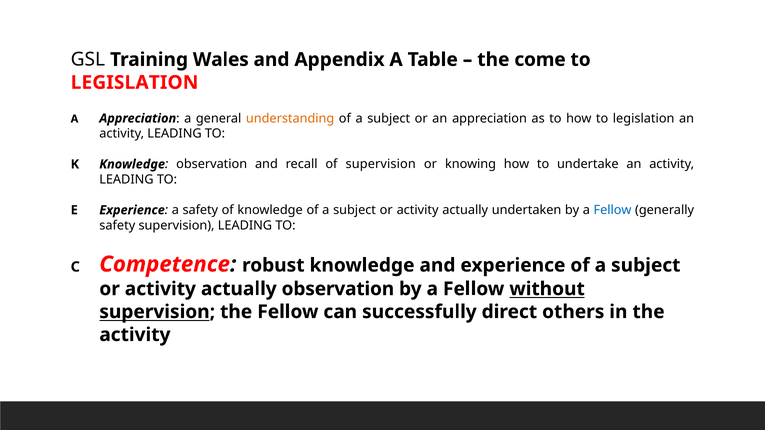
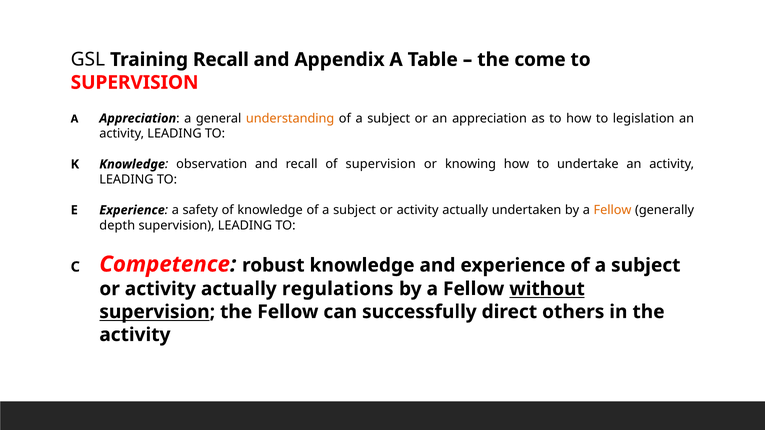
Training Wales: Wales -> Recall
LEGISLATION at (134, 83): LEGISLATION -> SUPERVISION
Fellow at (613, 210) colour: blue -> orange
safety at (117, 225): safety -> depth
actually observation: observation -> regulations
